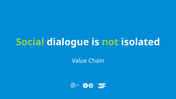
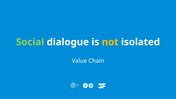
not colour: light green -> yellow
